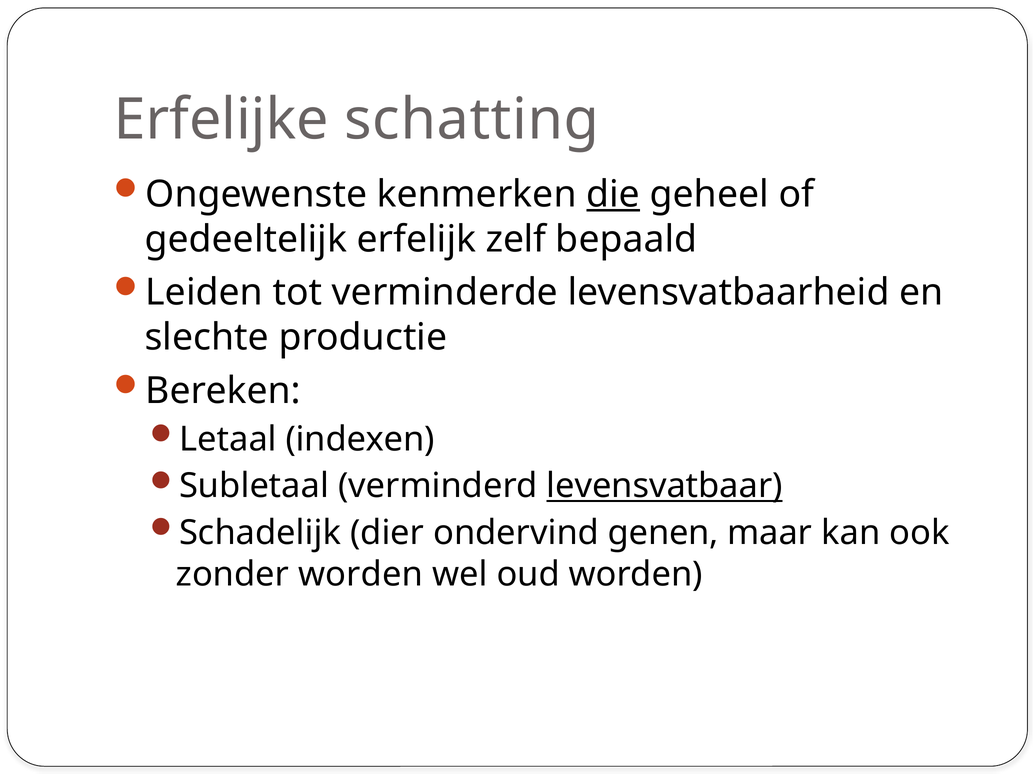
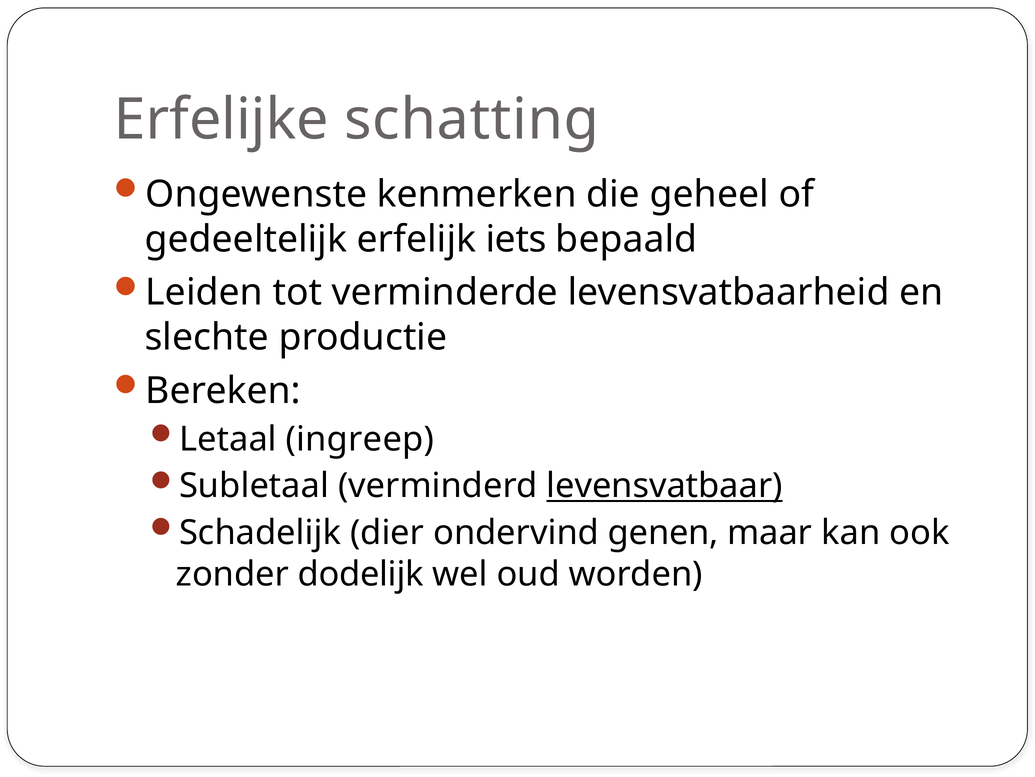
die underline: present -> none
zelf: zelf -> iets
indexen: indexen -> ingreep
zonder worden: worden -> dodelijk
